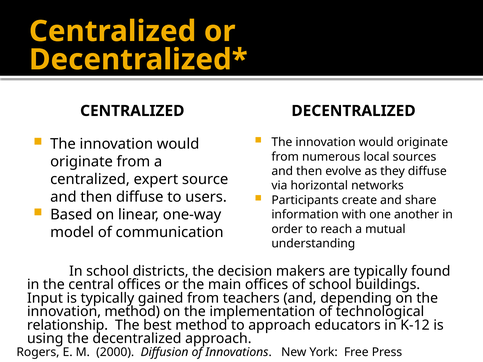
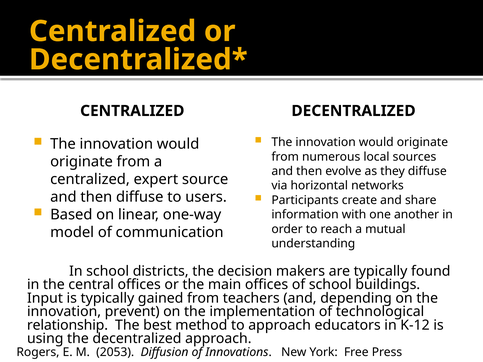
innovation method: method -> prevent
2000: 2000 -> 2053
